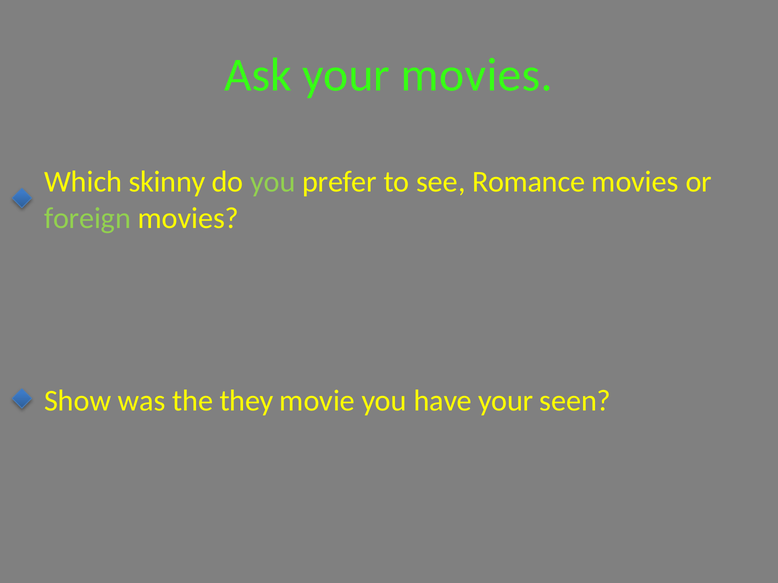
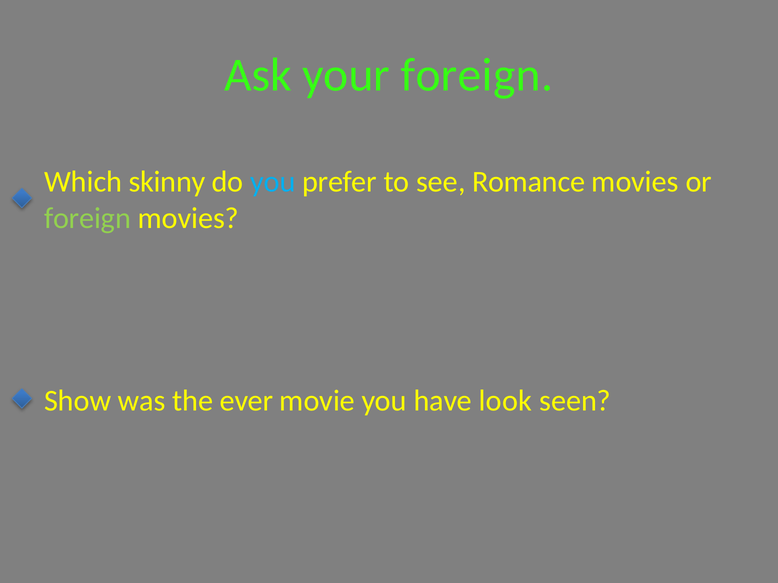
your movies: movies -> foreign
you at (273, 182) colour: light green -> light blue
they: they -> ever
have your: your -> look
